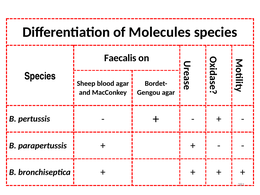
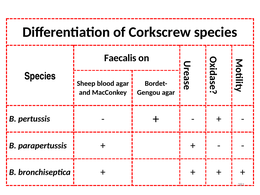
Molecules: Molecules -> Corkscrew
